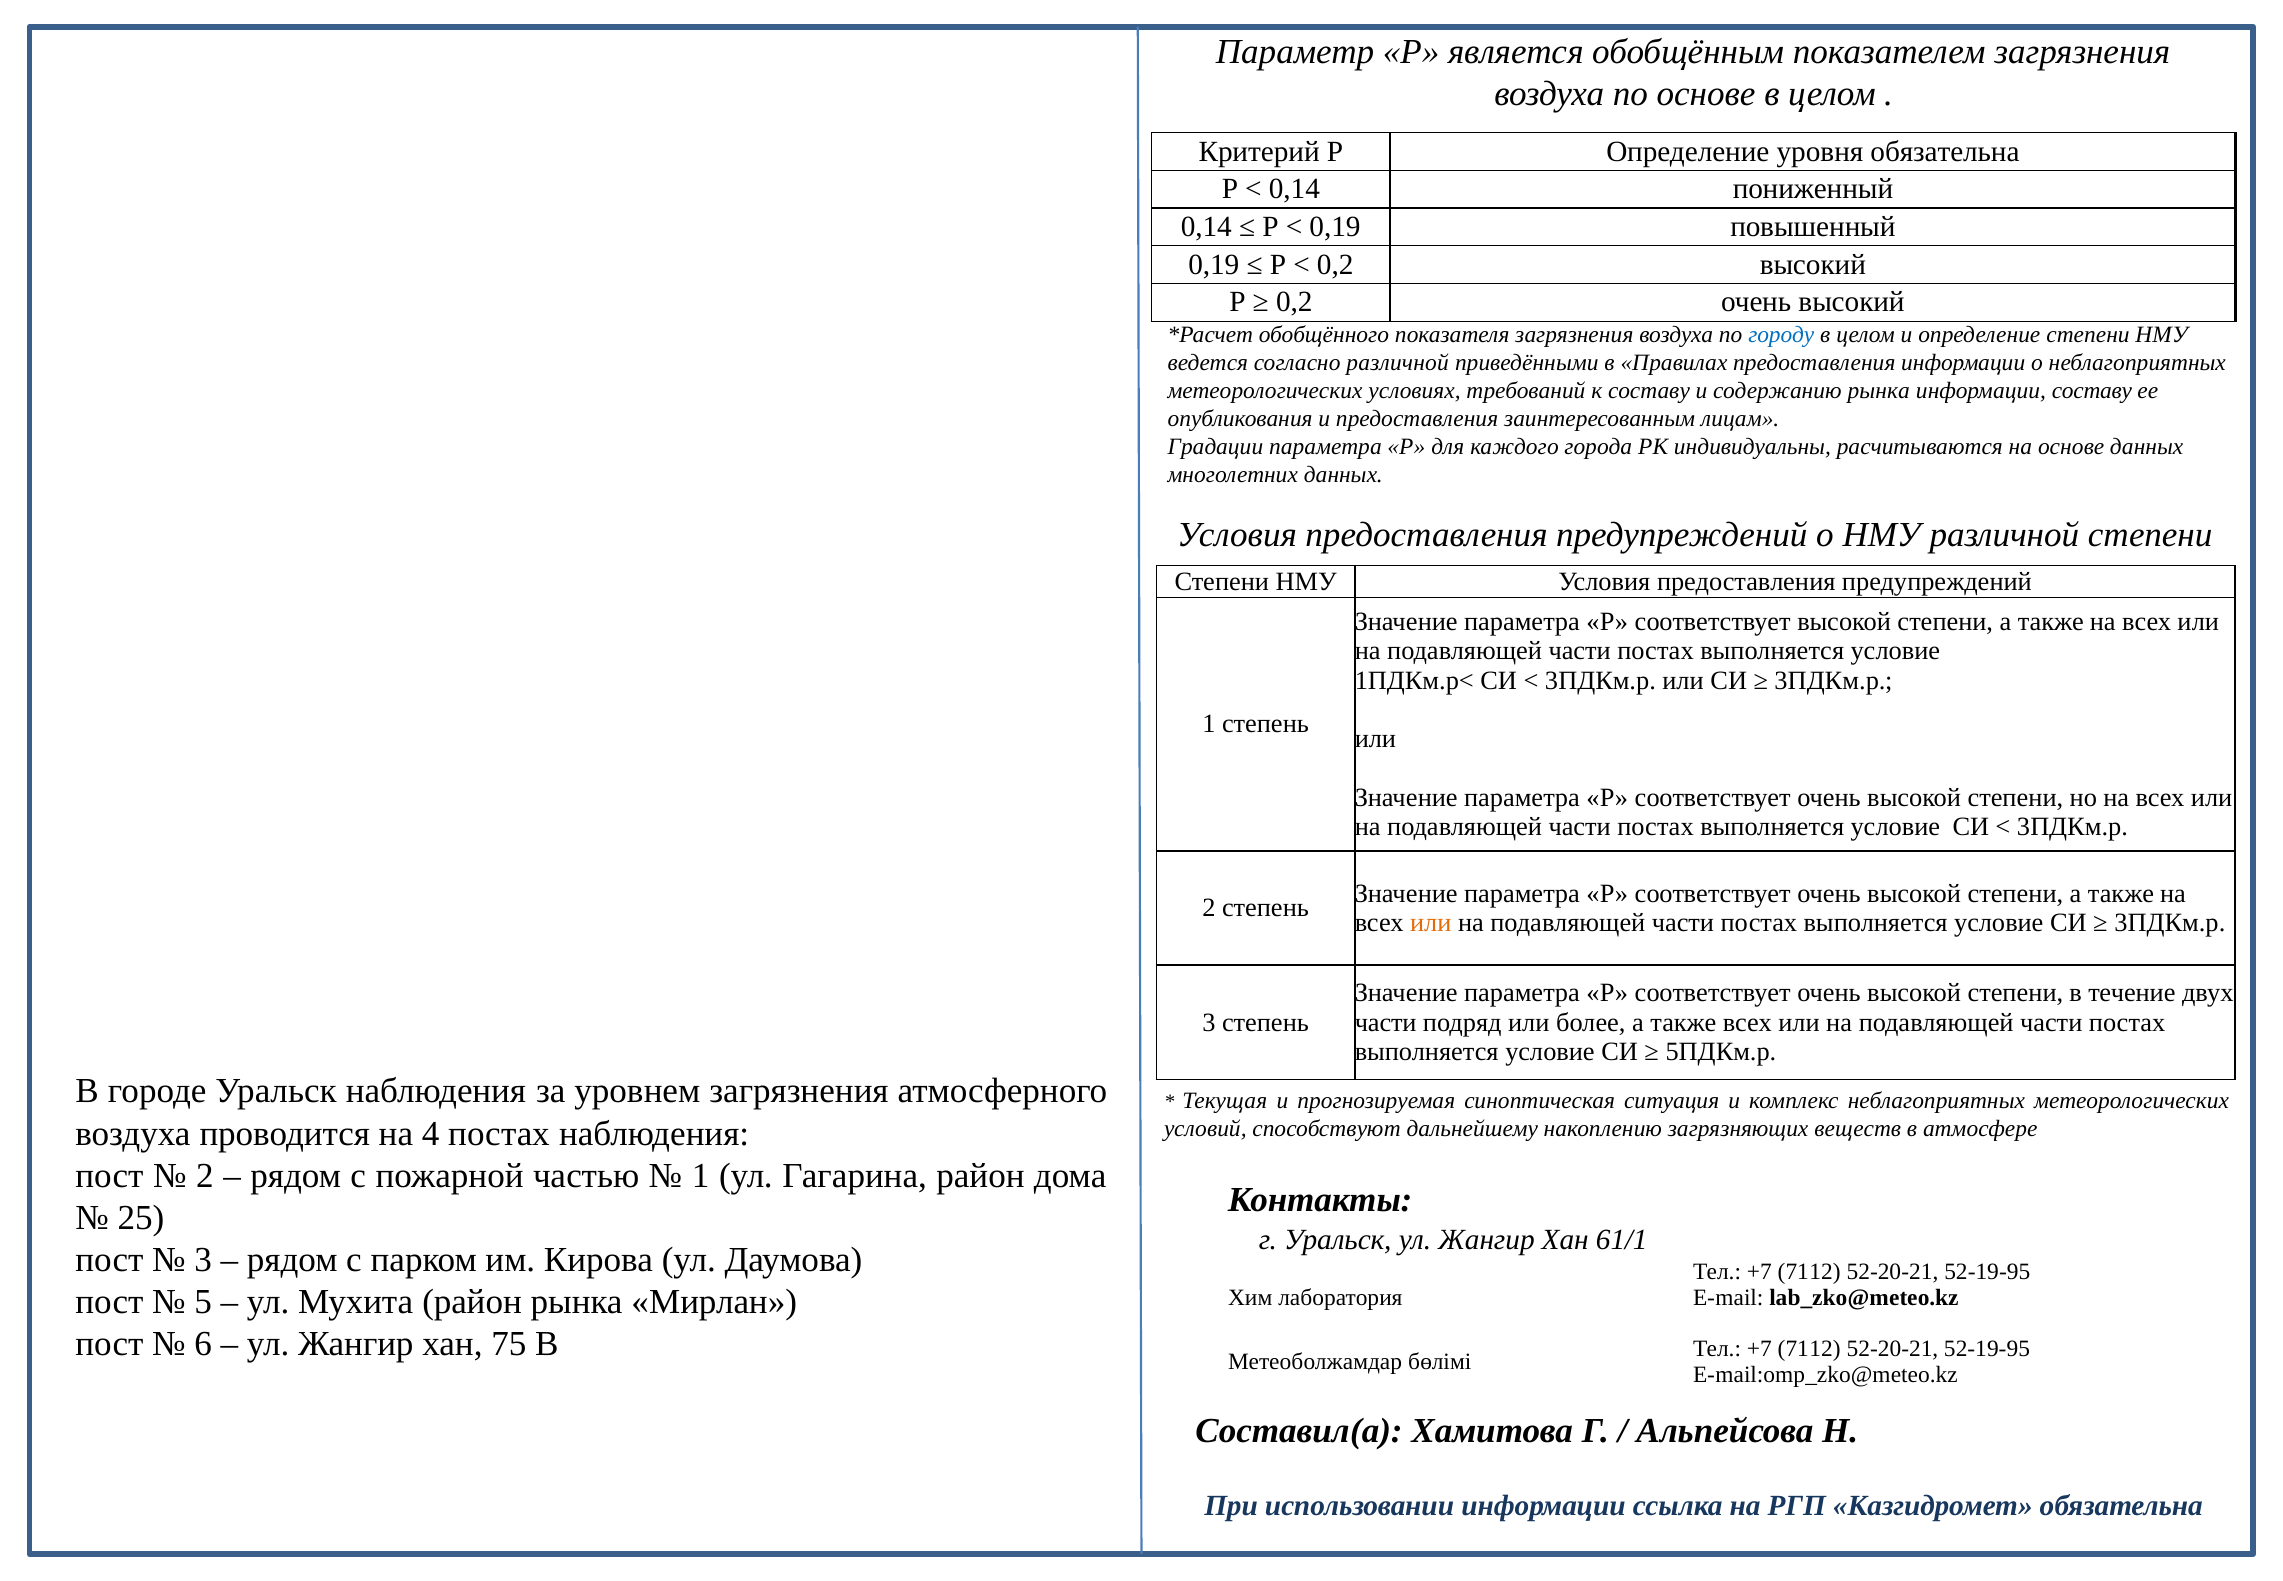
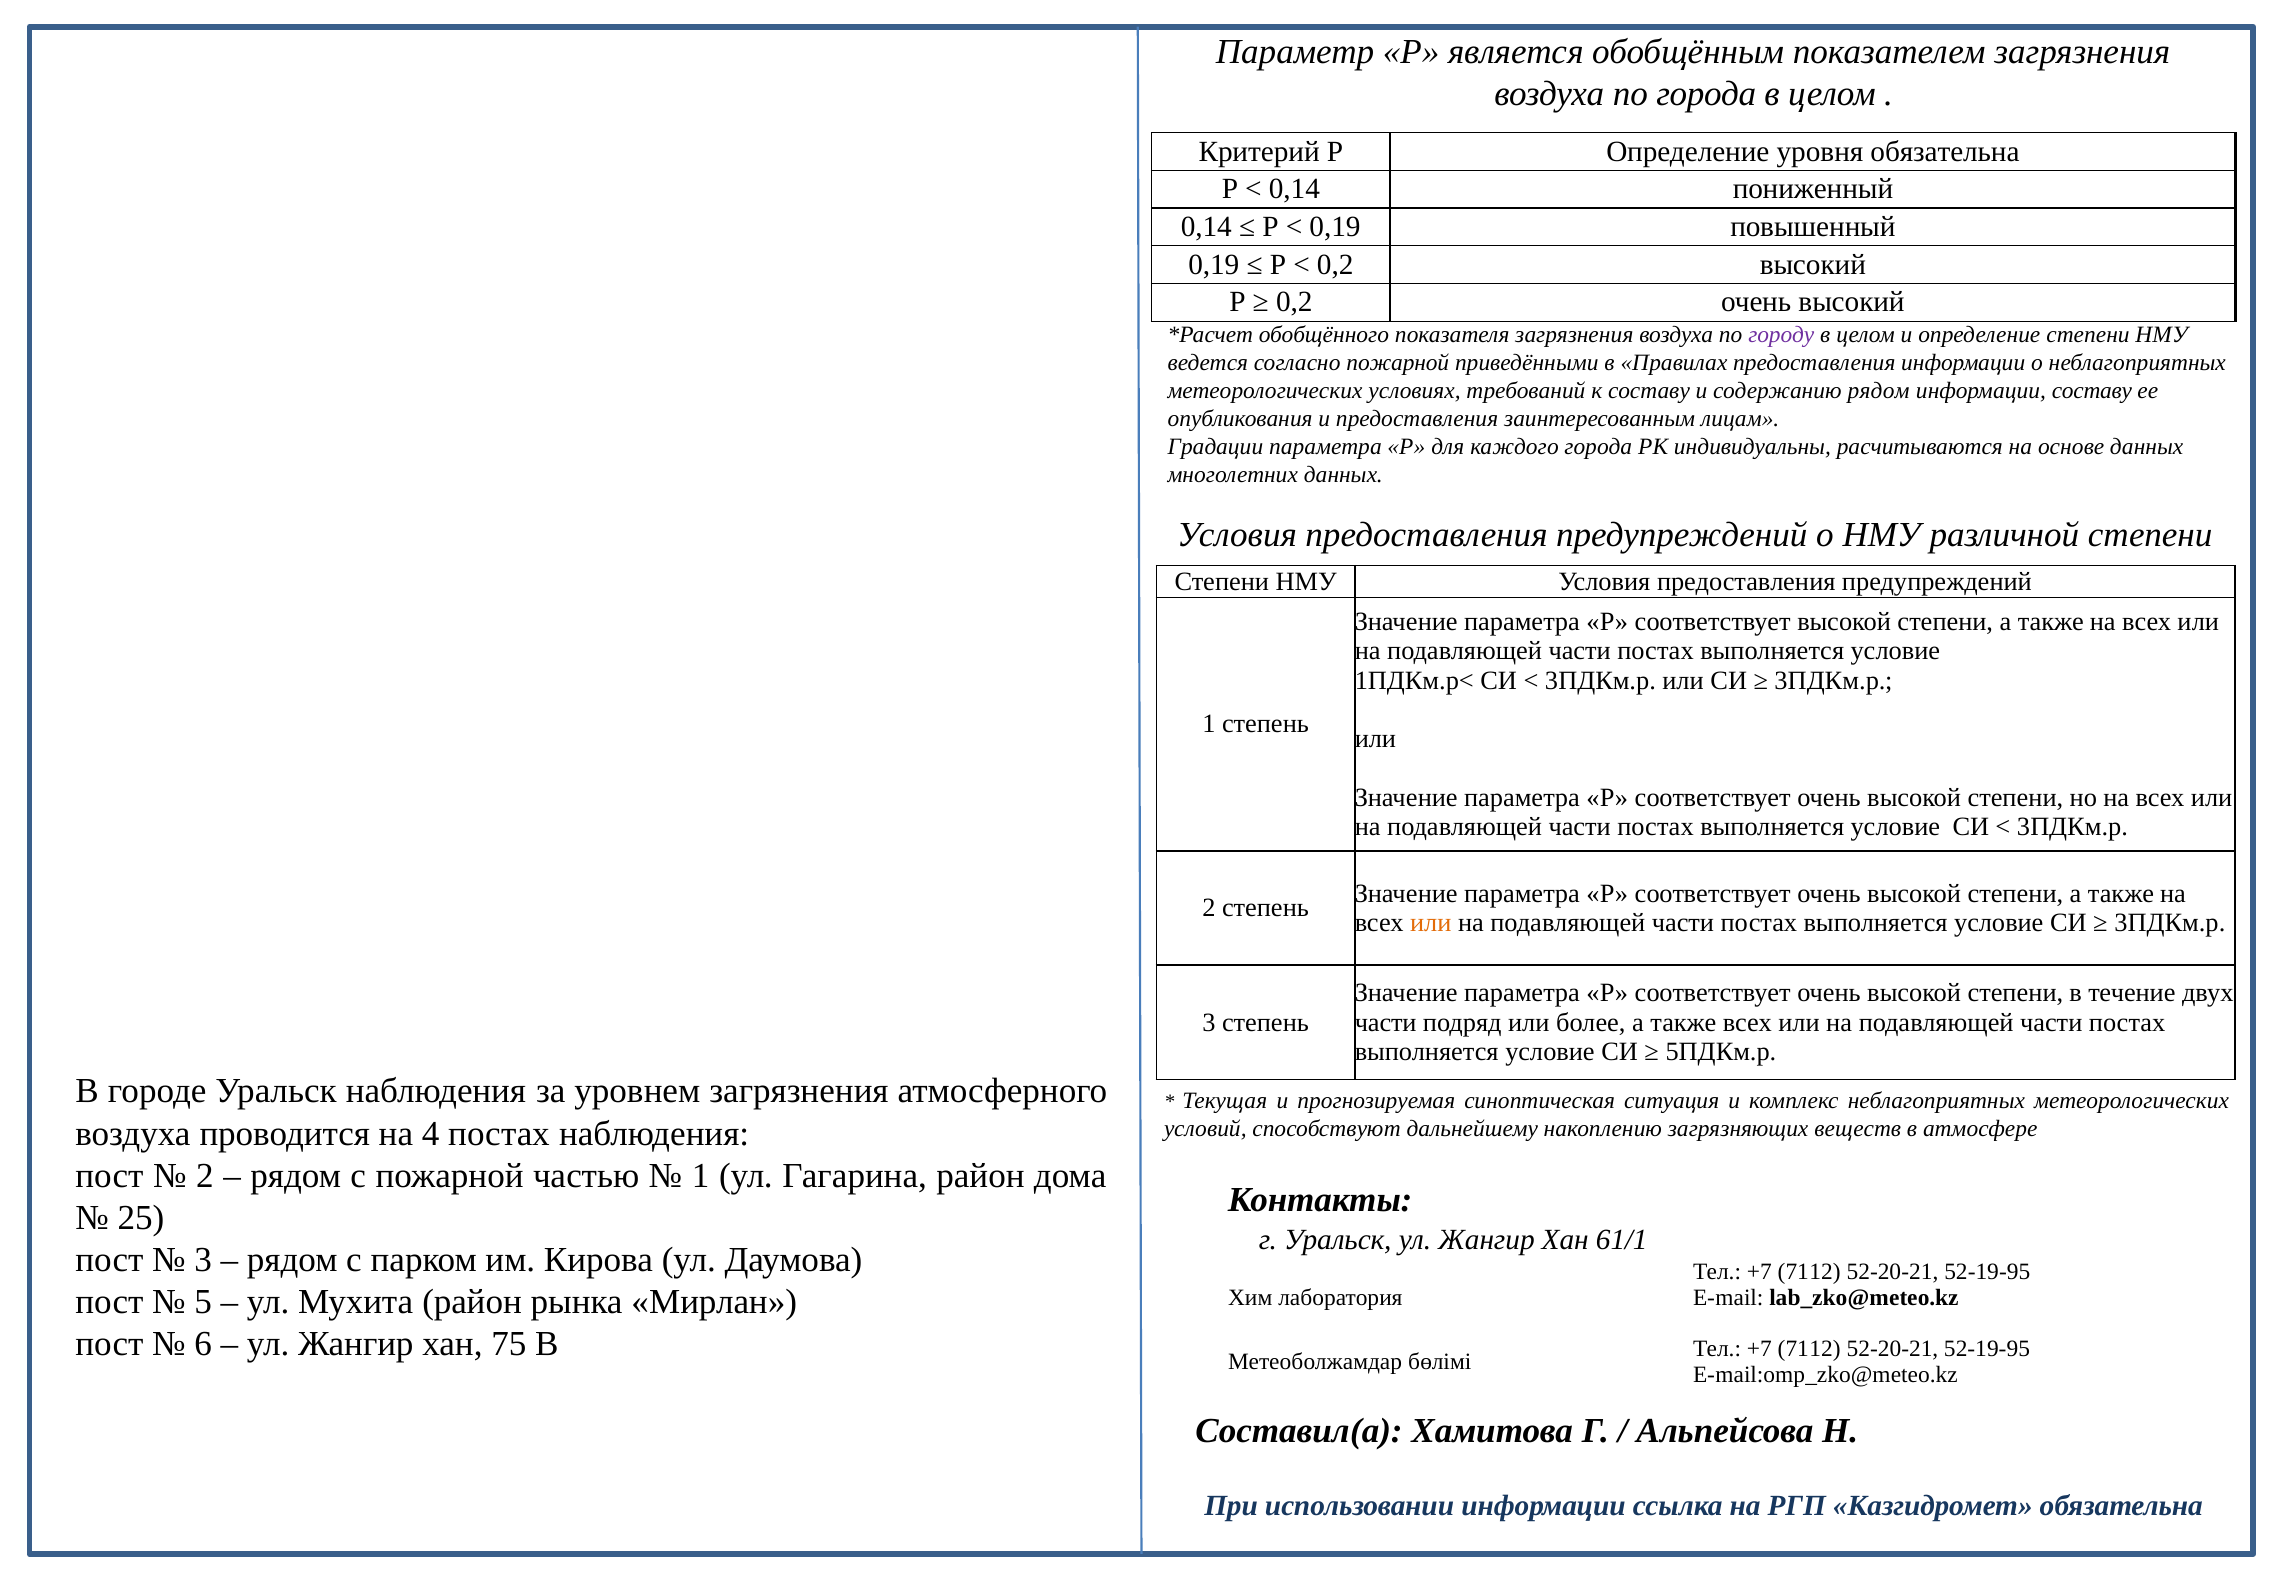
по основе: основе -> города
городу colour: blue -> purple
согласно различной: различной -> пожарной
содержанию рынка: рынка -> рядом
